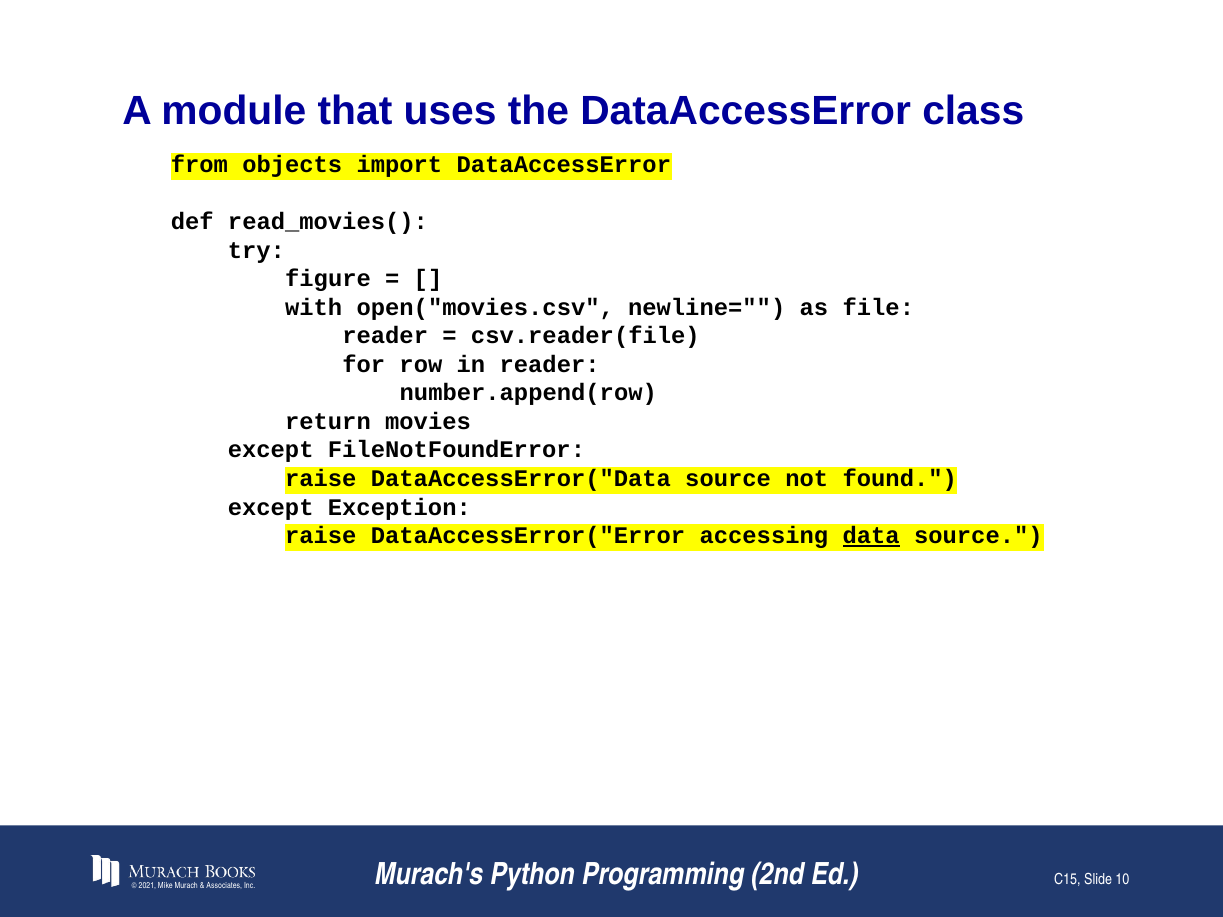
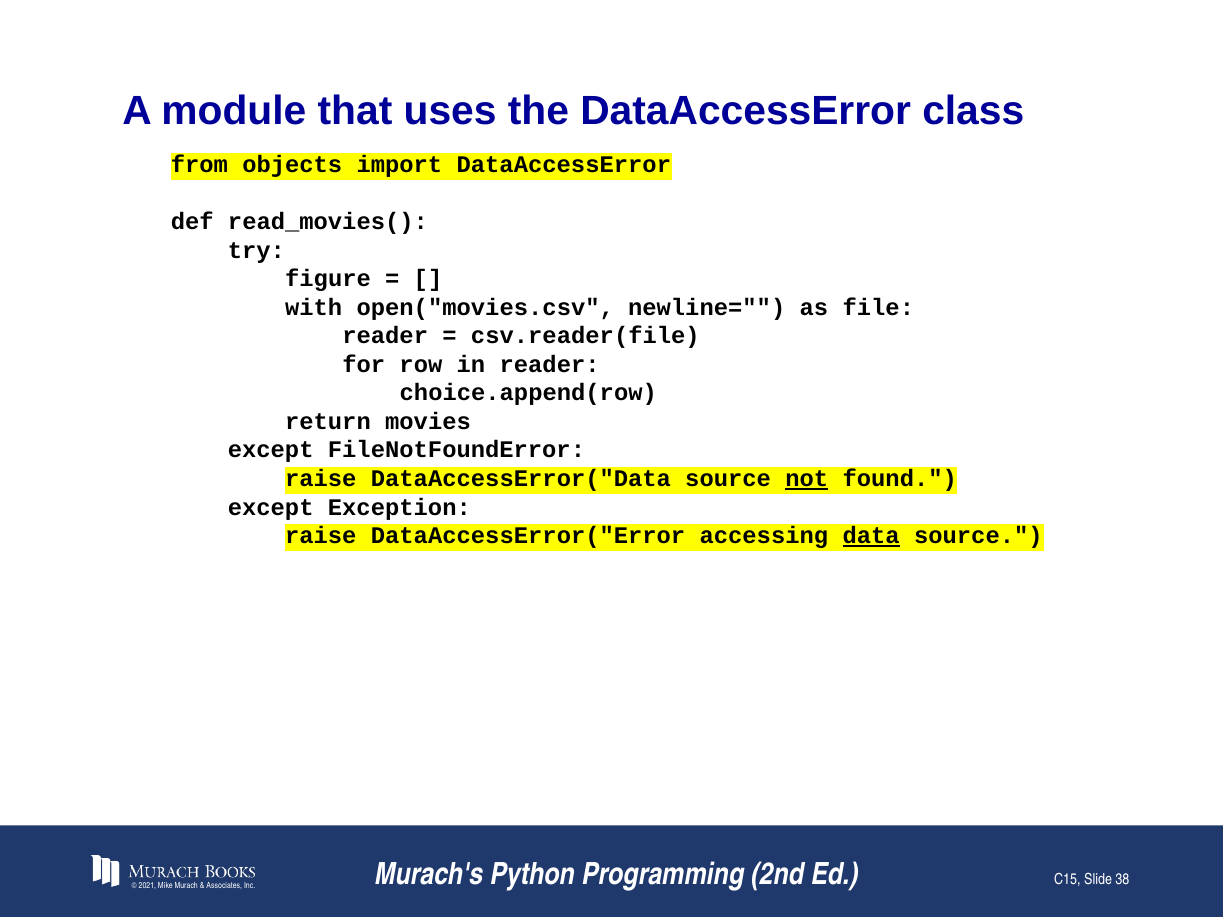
number.append(row: number.append(row -> choice.append(row
not underline: none -> present
10: 10 -> 38
